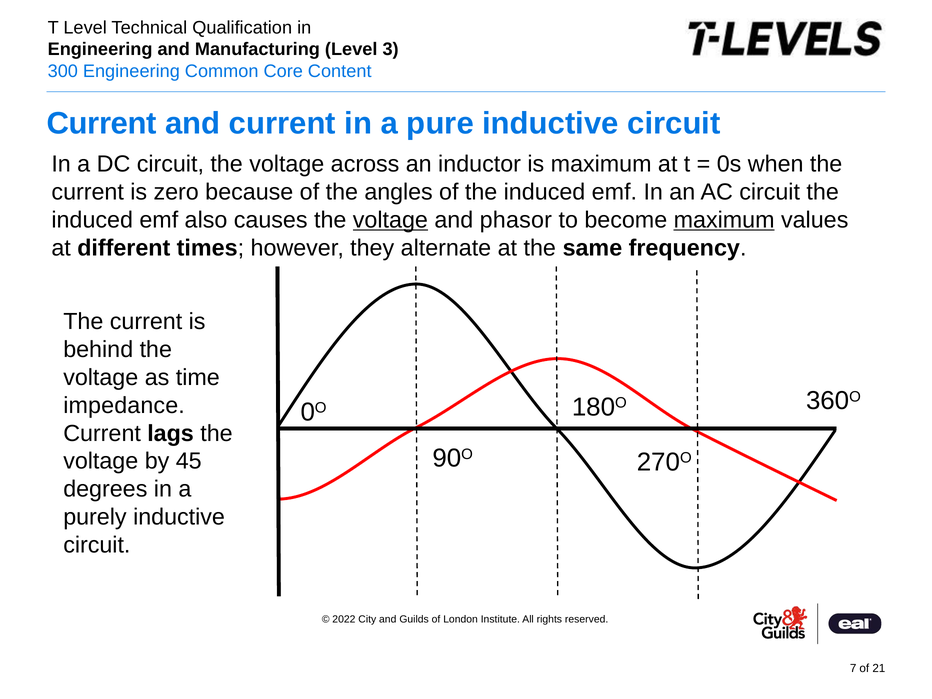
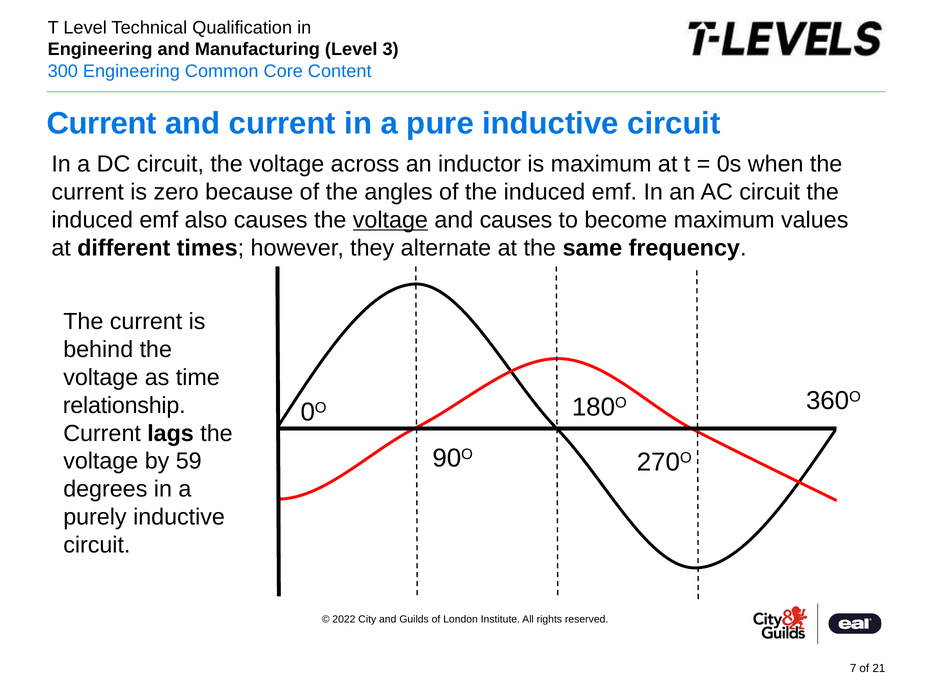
and phasor: phasor -> causes
maximum at (724, 220) underline: present -> none
impedance: impedance -> relationship
45: 45 -> 59
